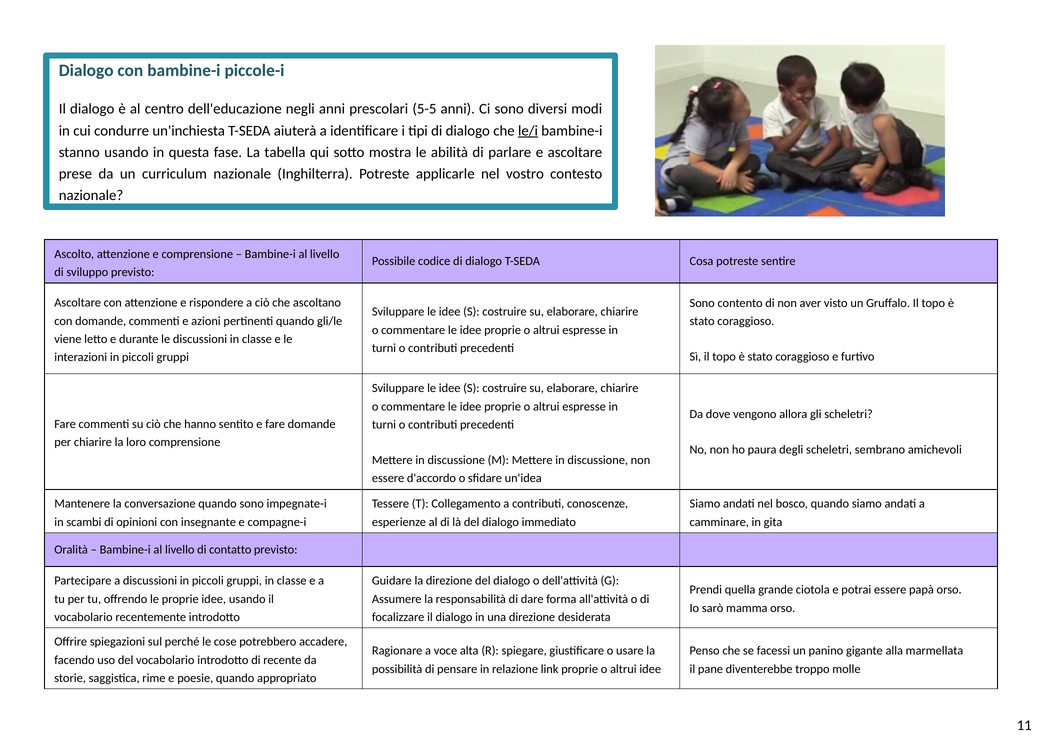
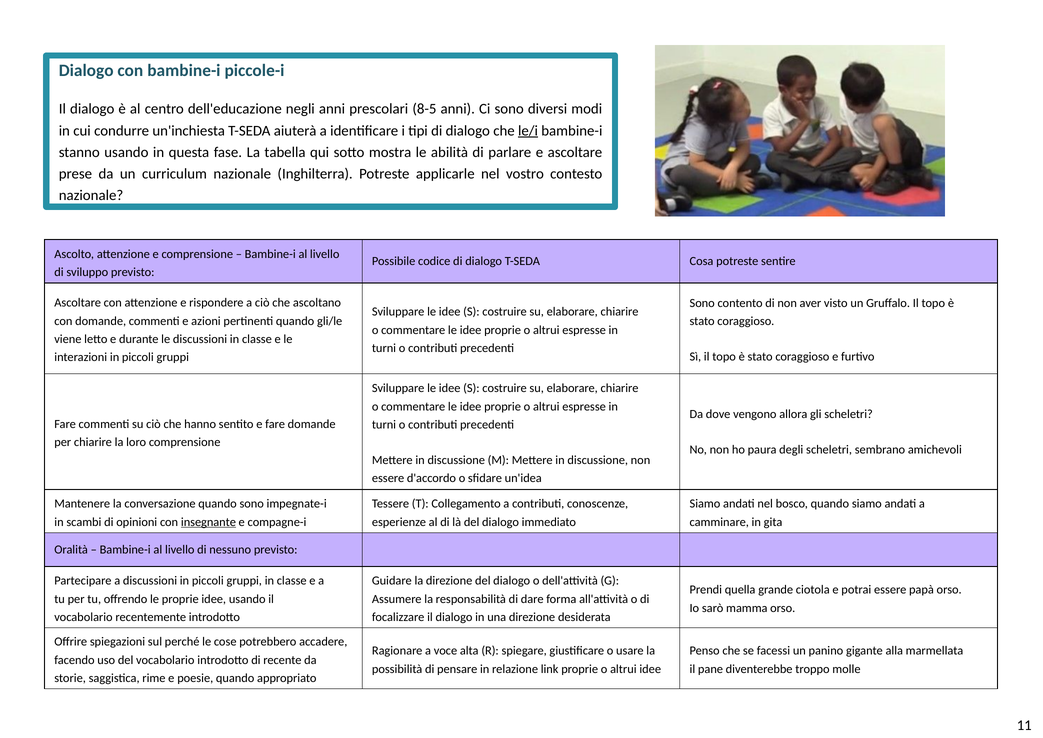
5-5: 5-5 -> 8-5
insegnante underline: none -> present
contatto: contatto -> nessuno
